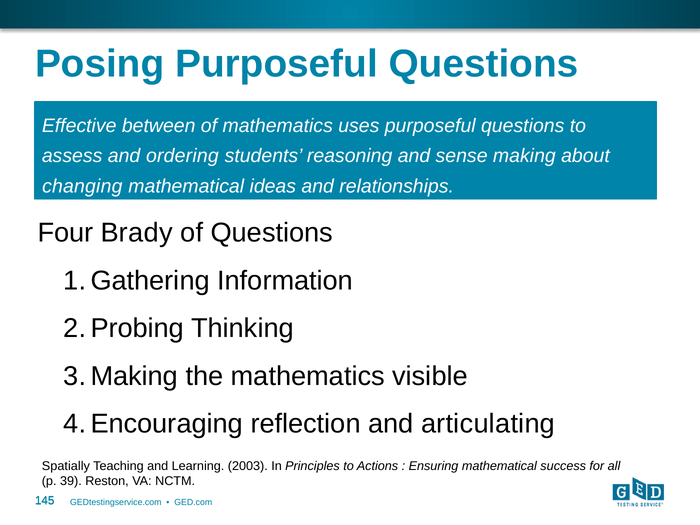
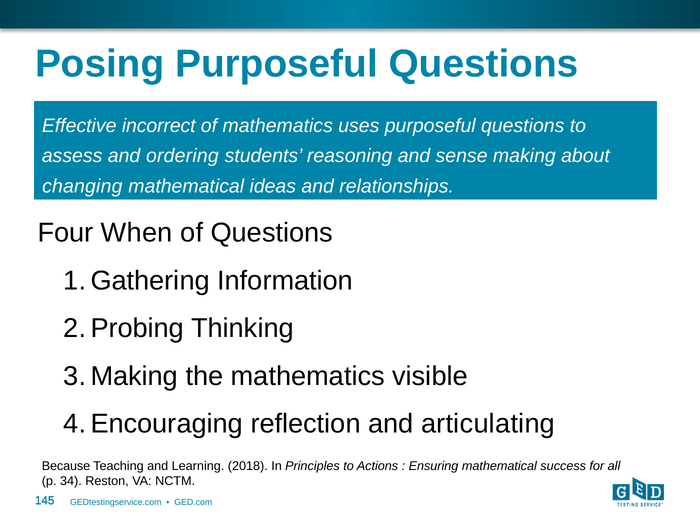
between: between -> incorrect
Brady: Brady -> When
Spatially: Spatially -> Because
2003: 2003 -> 2018
39: 39 -> 34
